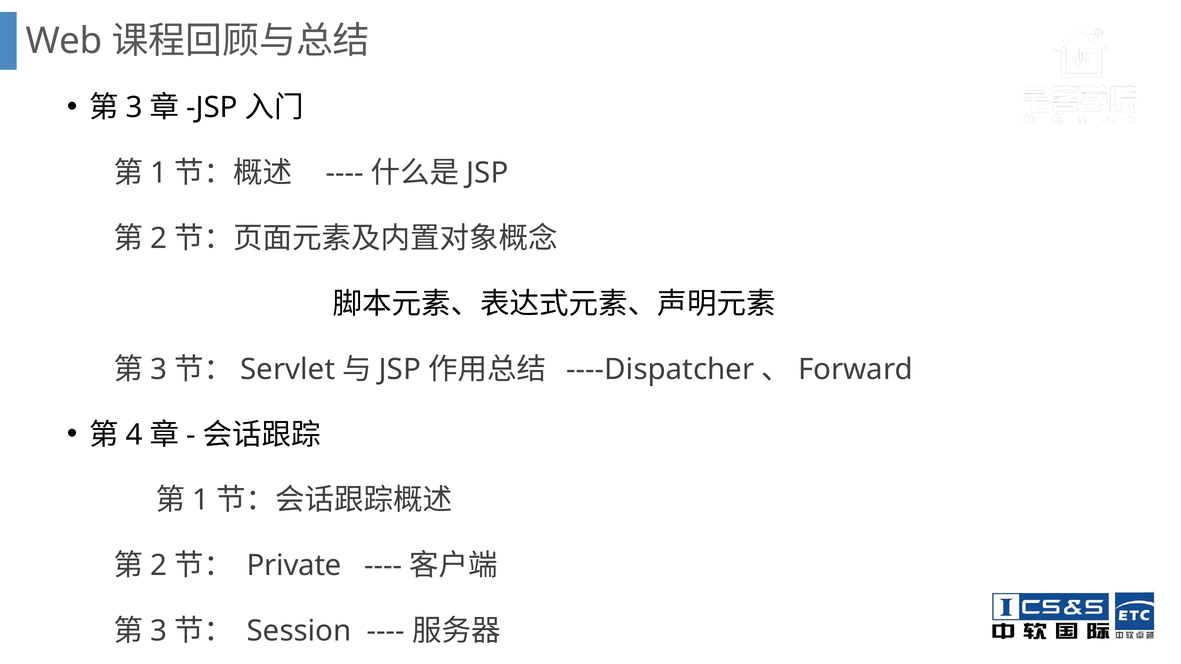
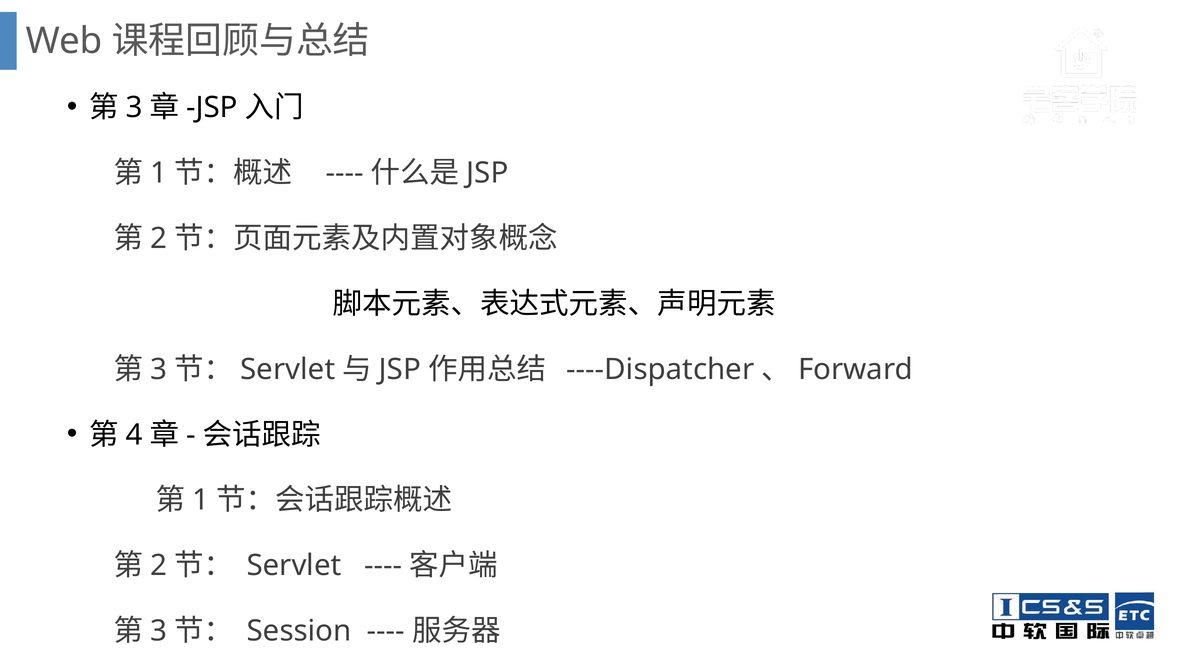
Private at (294, 566): Private -> Servlet
